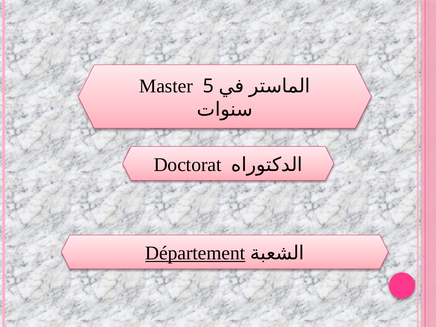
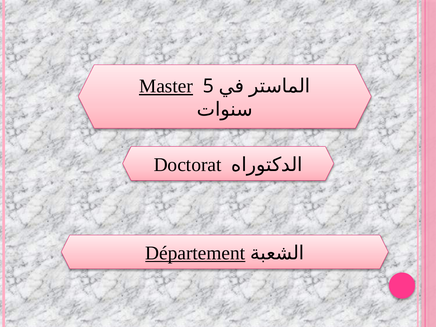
Master underline: none -> present
